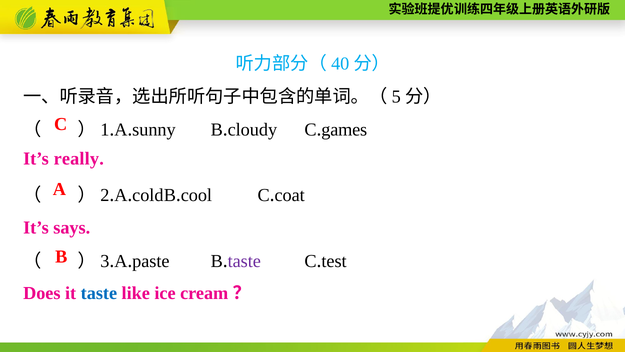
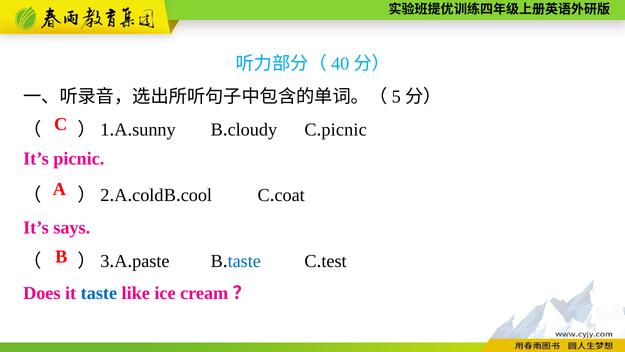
games at (344, 129): games -> picnic
It’s really: really -> picnic
taste at (244, 261) colour: purple -> blue
